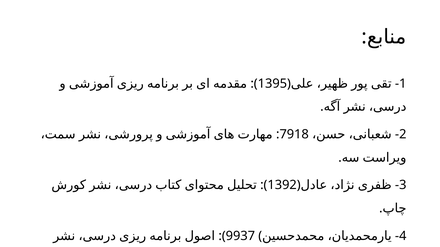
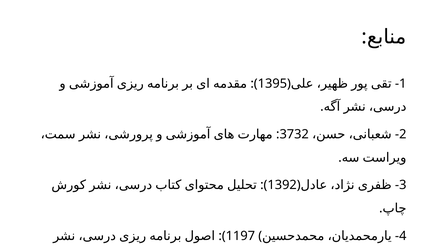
7918: 7918 -> 3732
9937: 9937 -> 1197
